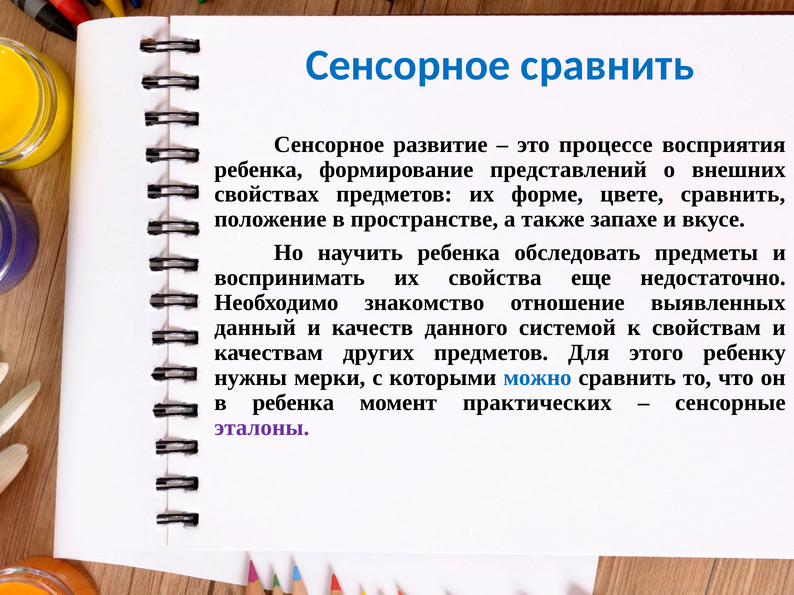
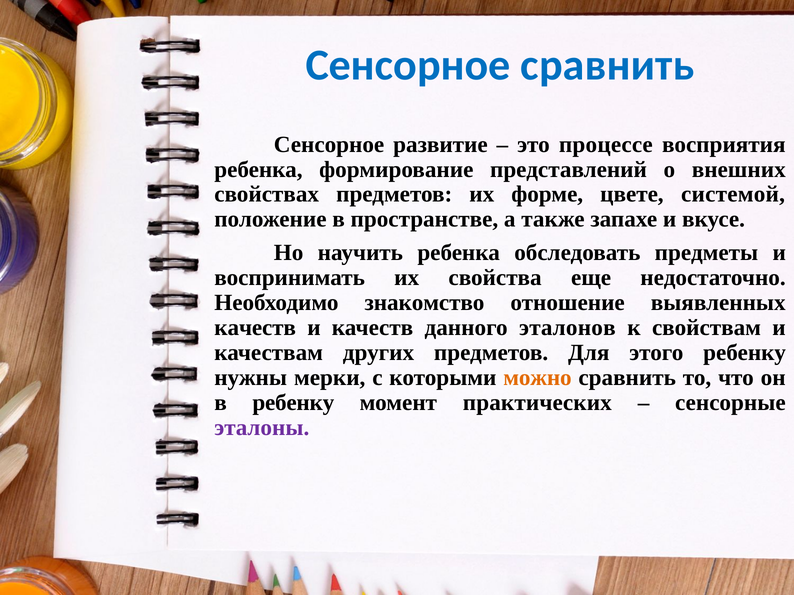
цвете сравнить: сравнить -> системой
данный at (255, 328): данный -> качеств
системой: системой -> эталонов
можно colour: blue -> orange
в ребенка: ребенка -> ребенку
